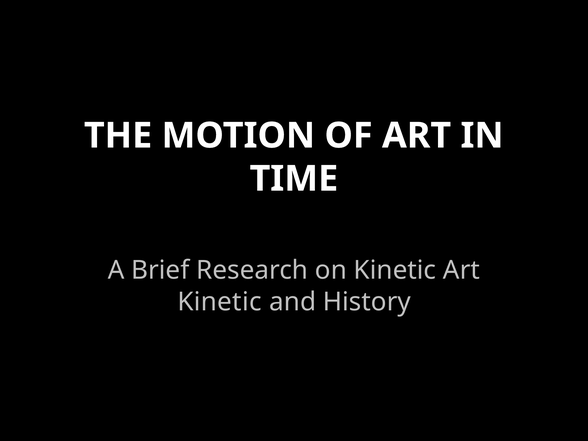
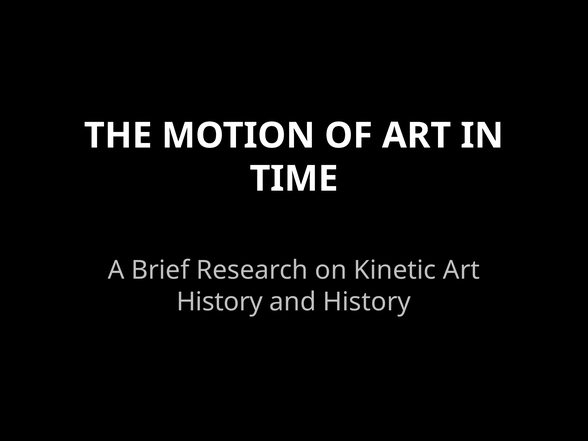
Kinetic at (220, 302): Kinetic -> History
